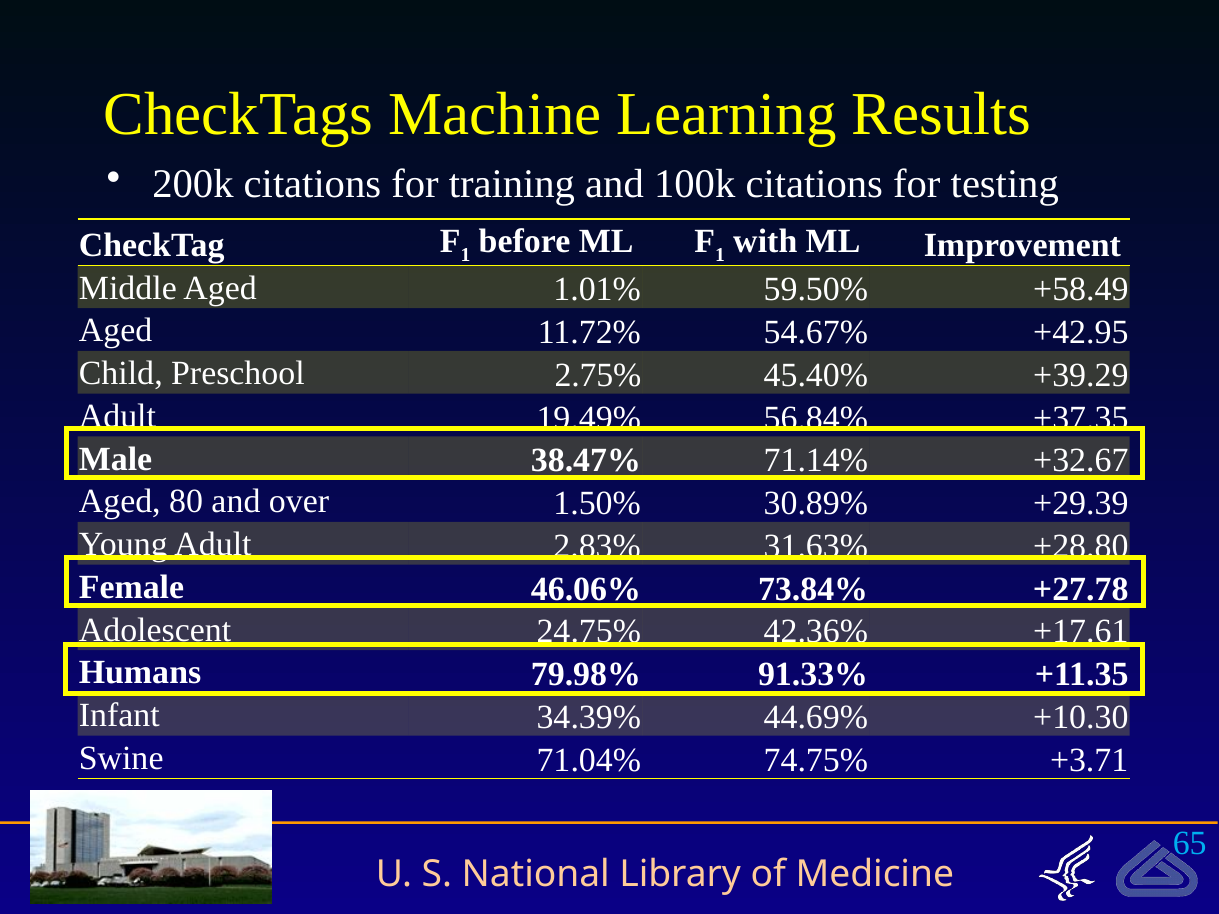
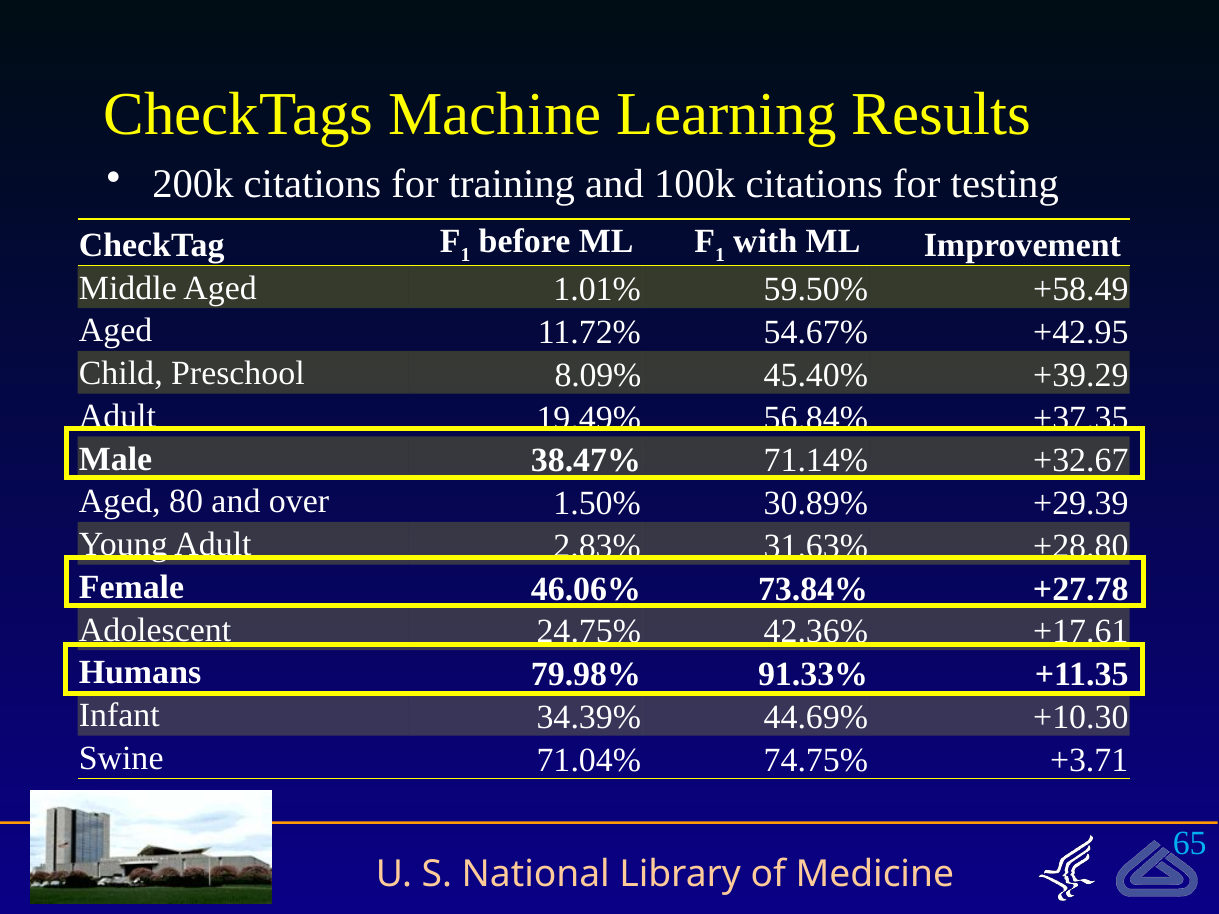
2.75%: 2.75% -> 8.09%
